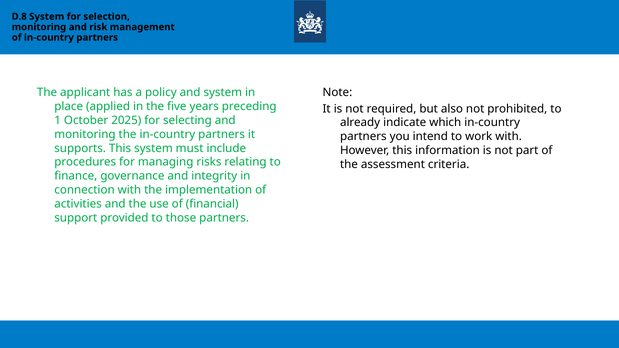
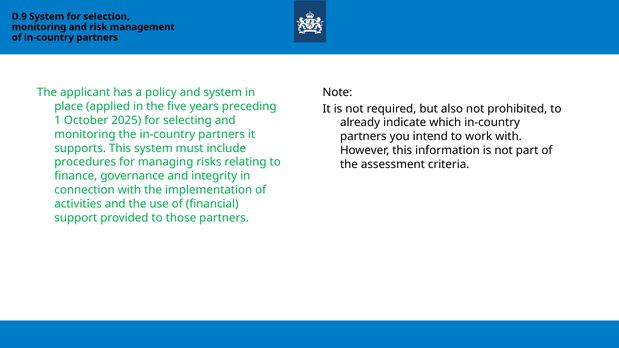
D.8: D.8 -> D.9
